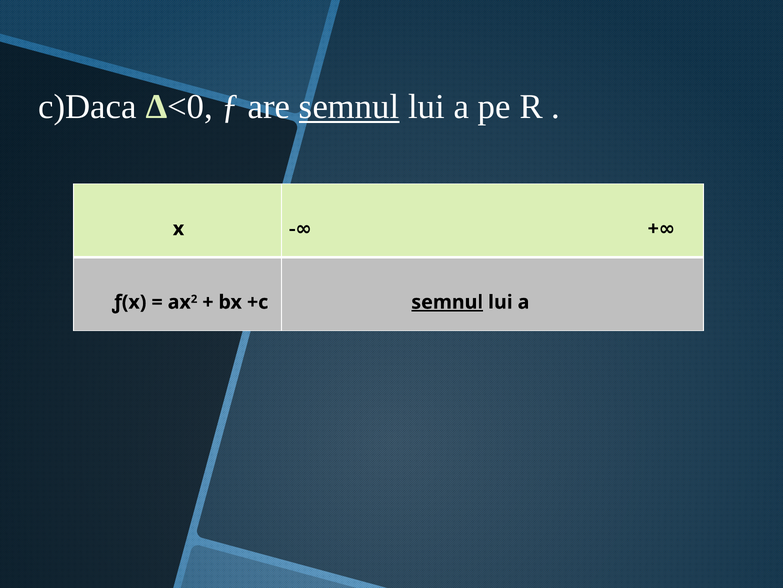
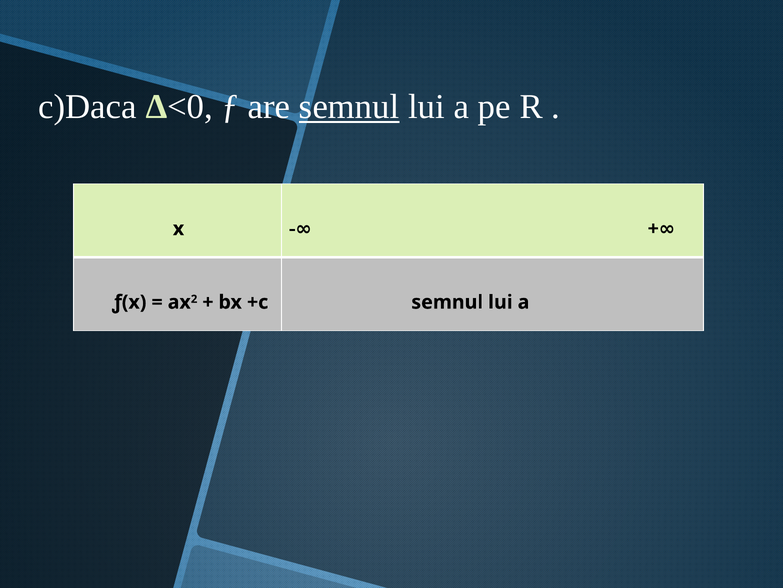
semnul at (447, 302) underline: present -> none
